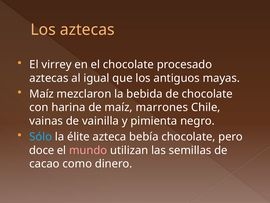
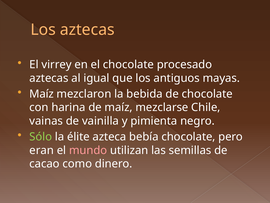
marrones: marrones -> mezclarse
Sólo colour: light blue -> light green
doce: doce -> eran
